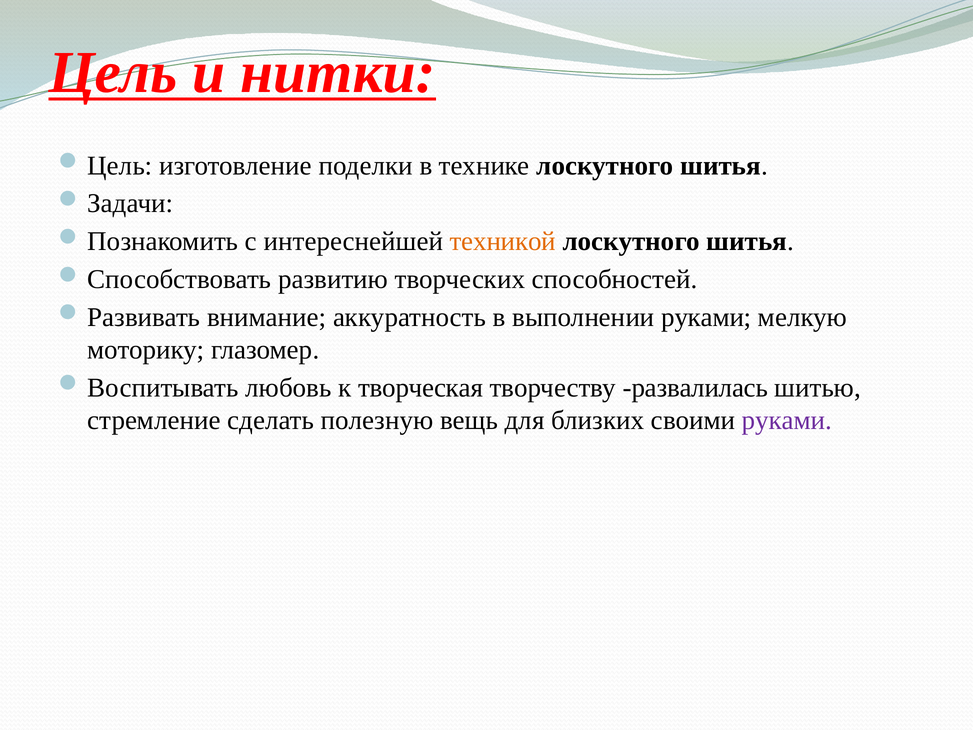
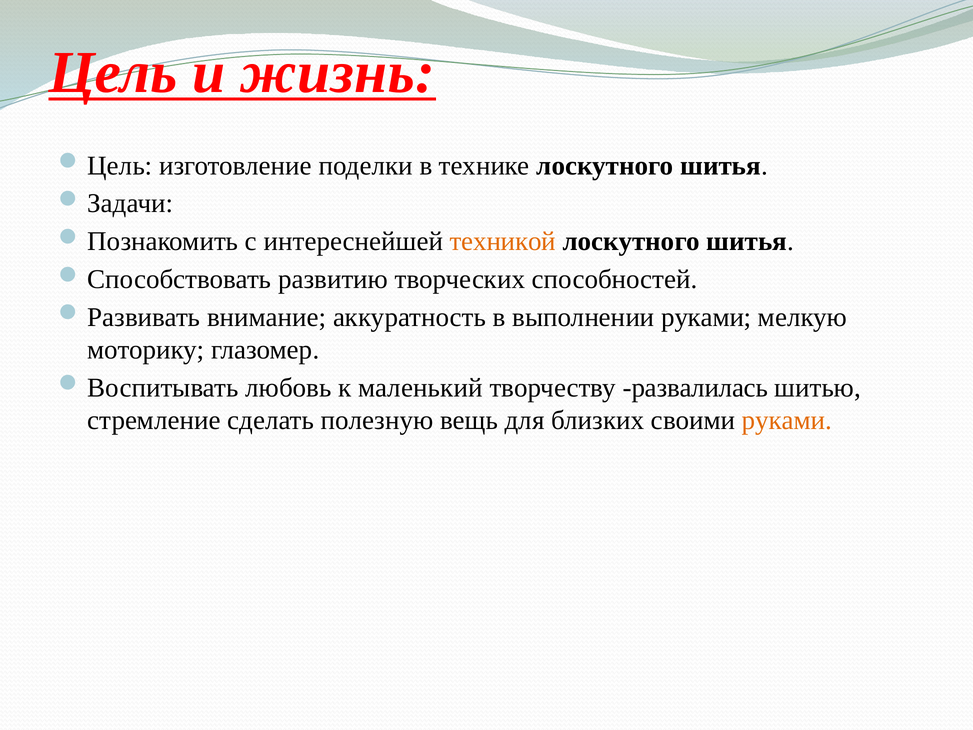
нитки: нитки -> жизнь
творческая: творческая -> маленький
руками at (787, 420) colour: purple -> orange
